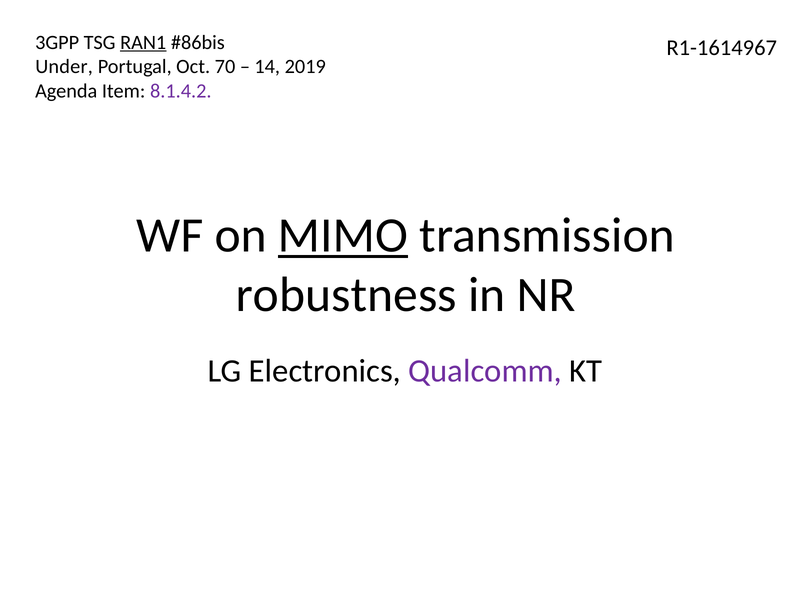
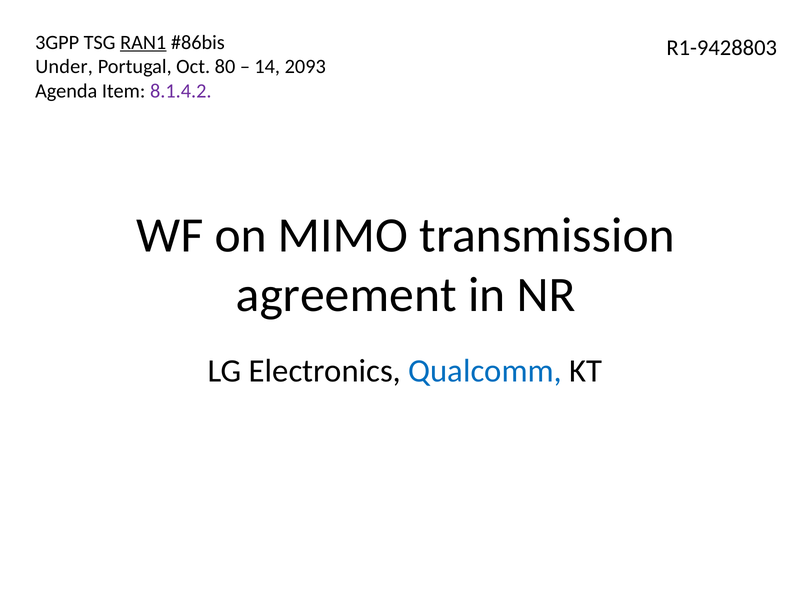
R1-1614967: R1-1614967 -> R1-9428803
70: 70 -> 80
2019: 2019 -> 2093
MIMO underline: present -> none
robustness: robustness -> agreement
Qualcomm colour: purple -> blue
